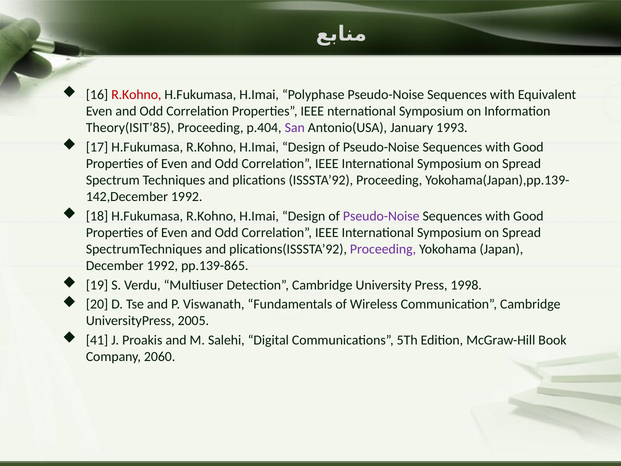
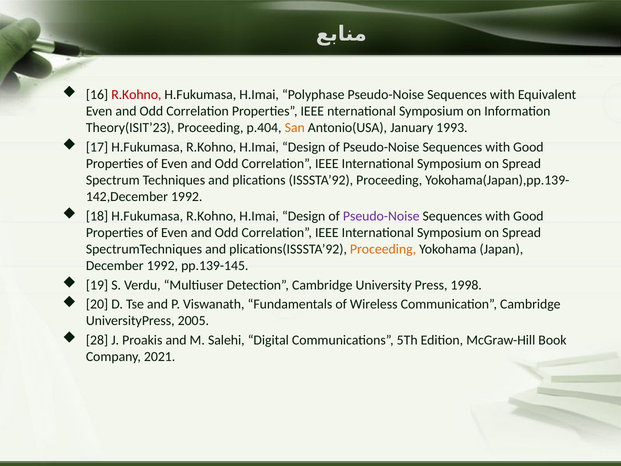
Theory(ISIT’85: Theory(ISIT’85 -> Theory(ISIT’23
San colour: purple -> orange
Proceeding at (383, 249) colour: purple -> orange
pp.139-865: pp.139-865 -> pp.139-145
41: 41 -> 28
2060: 2060 -> 2021
